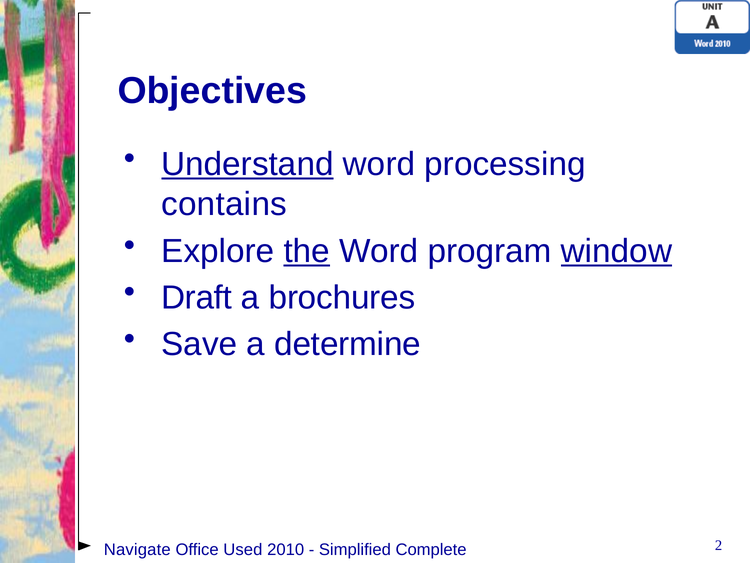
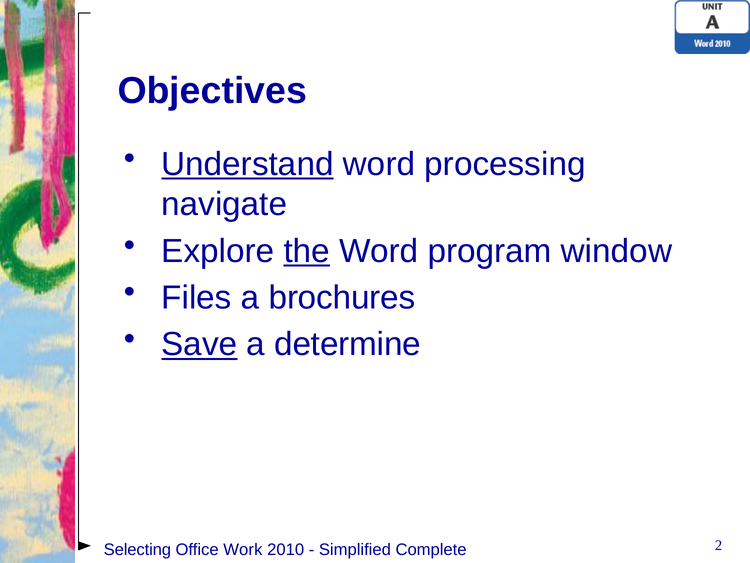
contains: contains -> navigate
window underline: present -> none
Draft: Draft -> Files
Save underline: none -> present
Navigate: Navigate -> Selecting
Used: Used -> Work
